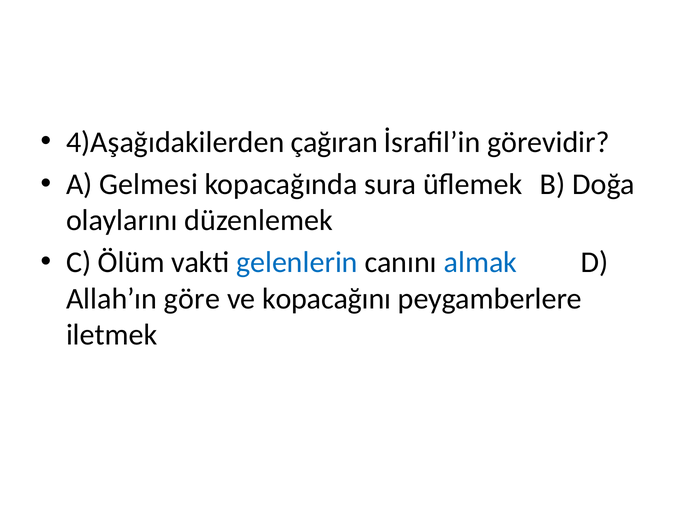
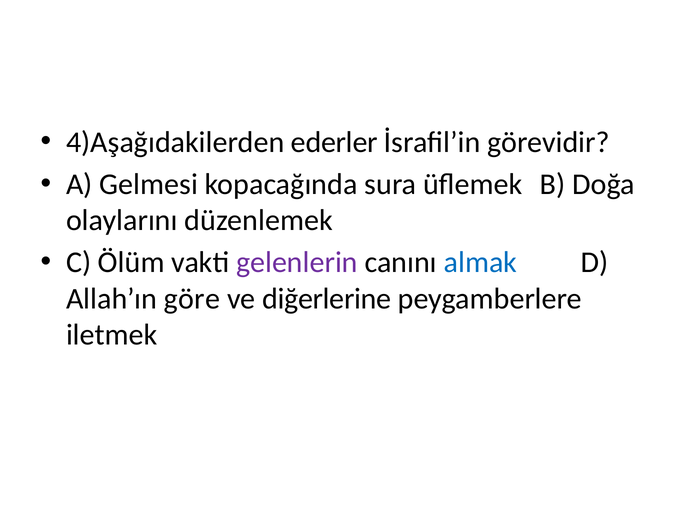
çağıran: çağıran -> ederler
gelenlerin colour: blue -> purple
kopacağını: kopacağını -> diğerlerine
